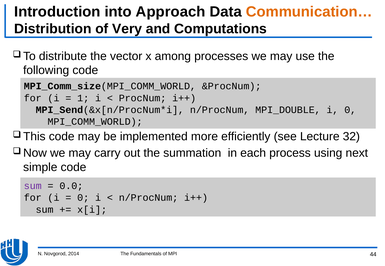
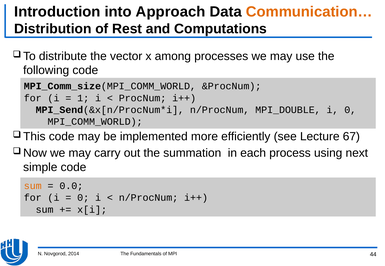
Very: Very -> Rest
32: 32 -> 67
sum at (33, 186) colour: purple -> orange
